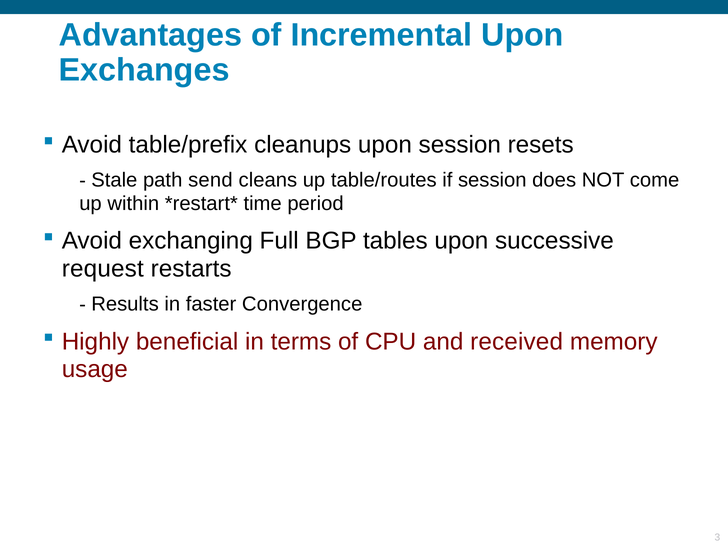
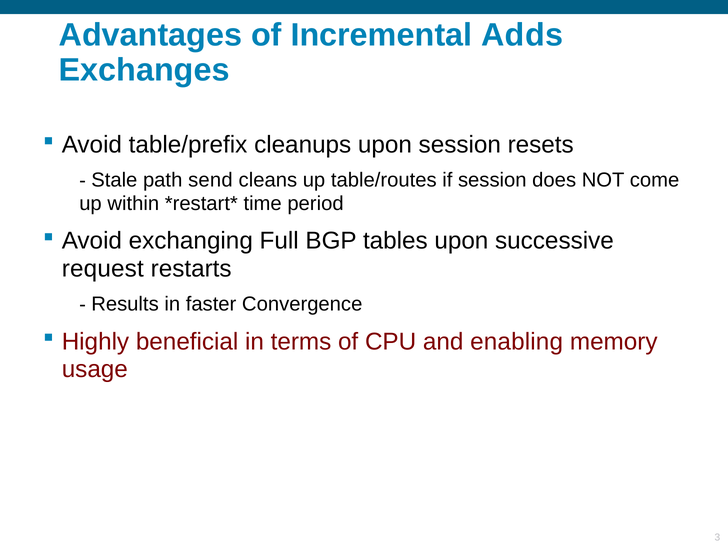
Incremental Upon: Upon -> Adds
received: received -> enabling
